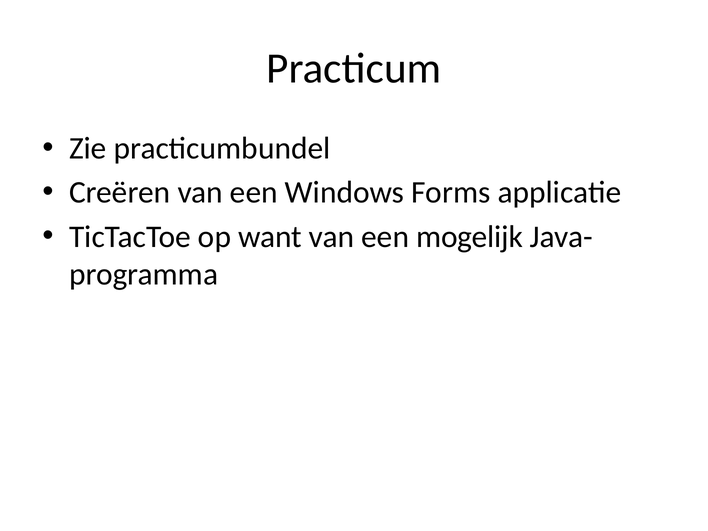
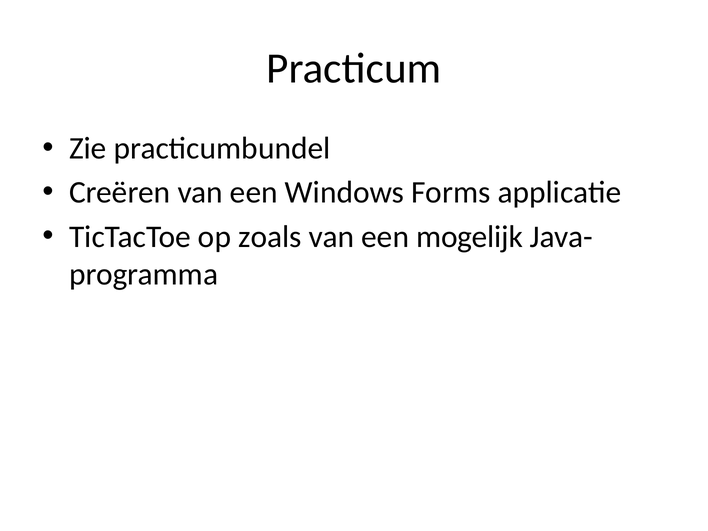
want: want -> zoals
